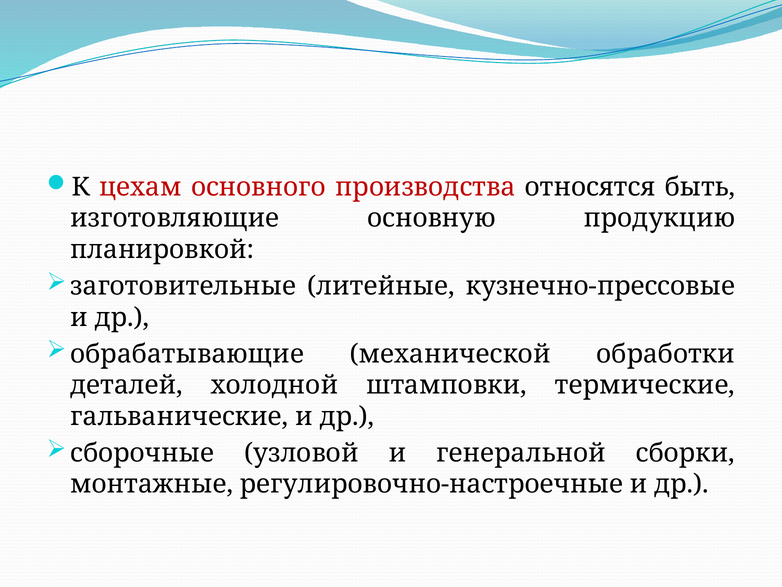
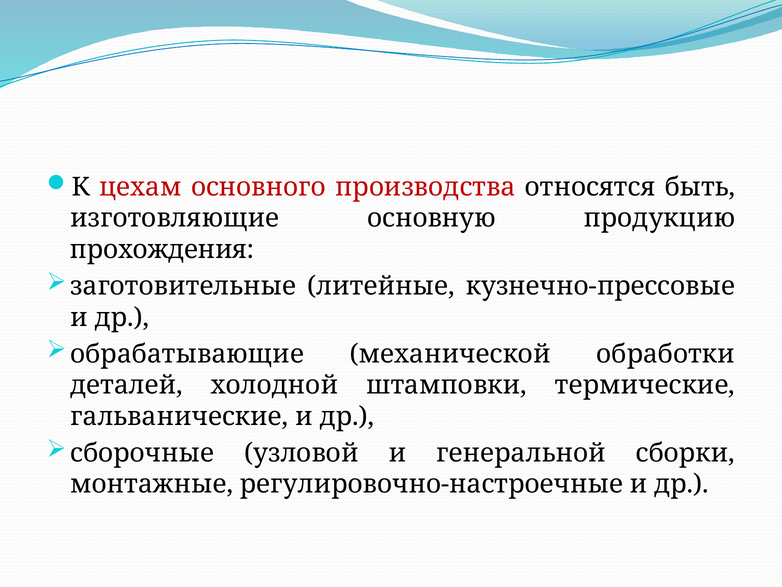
планировкой: планировкой -> прохождения
